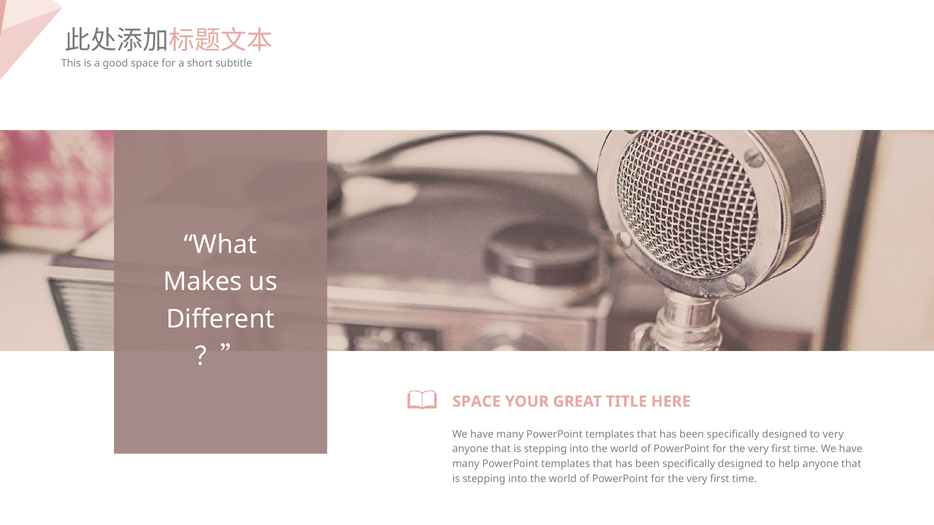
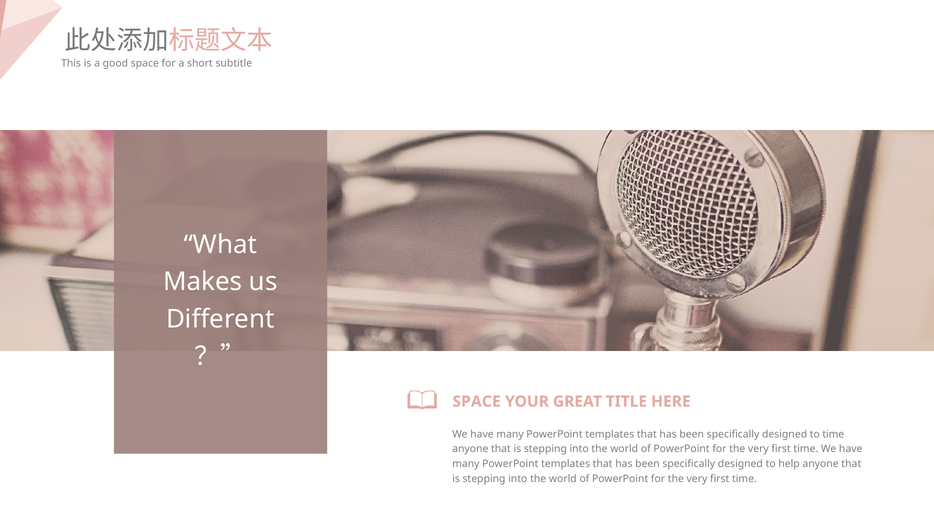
to very: very -> time
